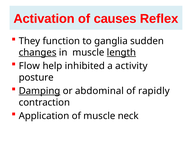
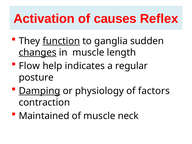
function underline: none -> present
length underline: present -> none
inhibited: inhibited -> indicates
activity: activity -> regular
abdominal: abdominal -> physiology
rapidly: rapidly -> factors
Application: Application -> Maintained
